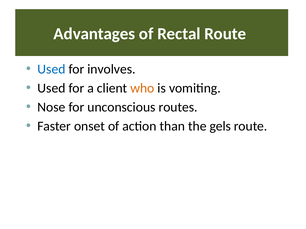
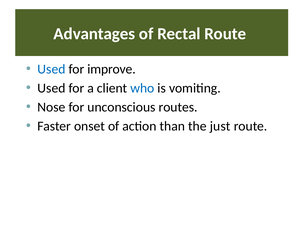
involves: involves -> improve
who colour: orange -> blue
gels: gels -> just
